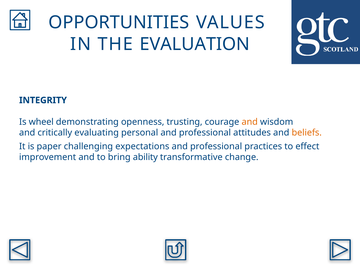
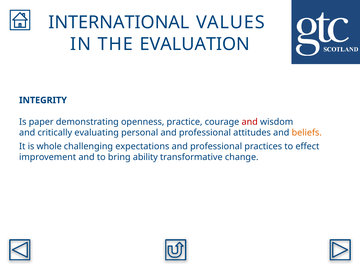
OPPORTUNITIES: OPPORTUNITIES -> INTERNATIONAL
wheel: wheel -> paper
trusting: trusting -> practice
and at (250, 122) colour: orange -> red
paper: paper -> whole
